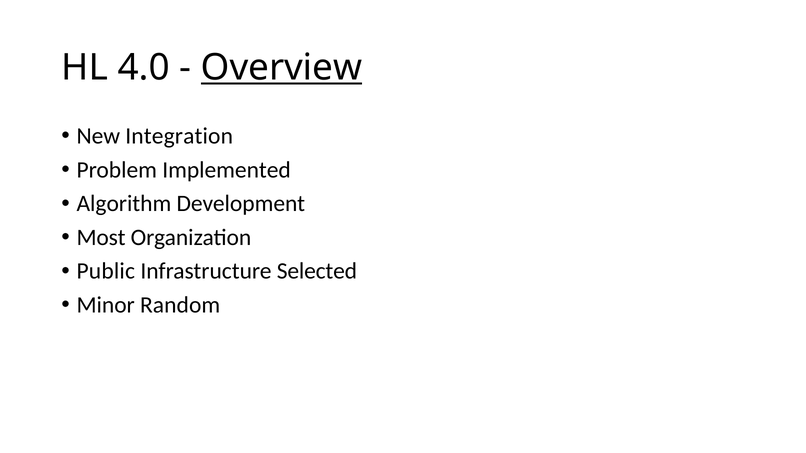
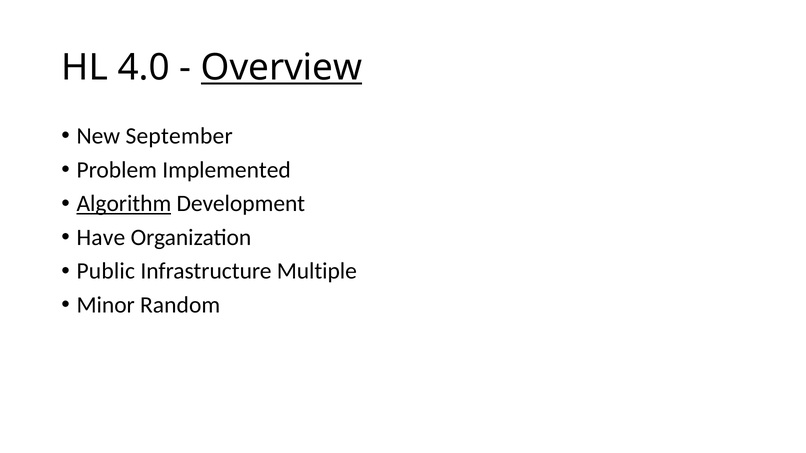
Integration: Integration -> September
Algorithm underline: none -> present
Most: Most -> Have
Selected: Selected -> Multiple
